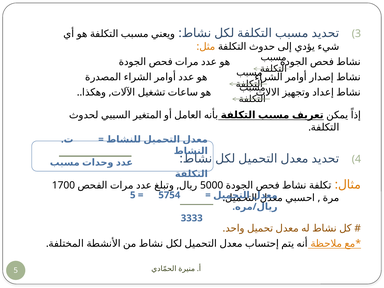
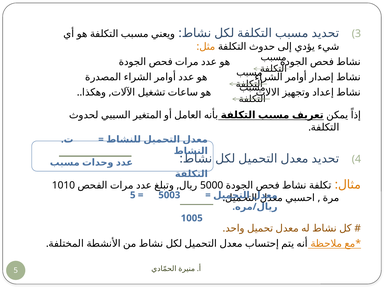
1700: 1700 -> 1010
5754: 5754 -> 5003
3333: 3333 -> 1005
